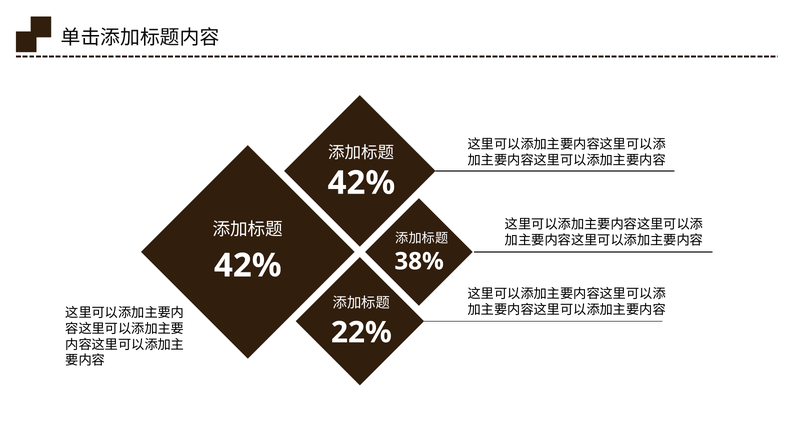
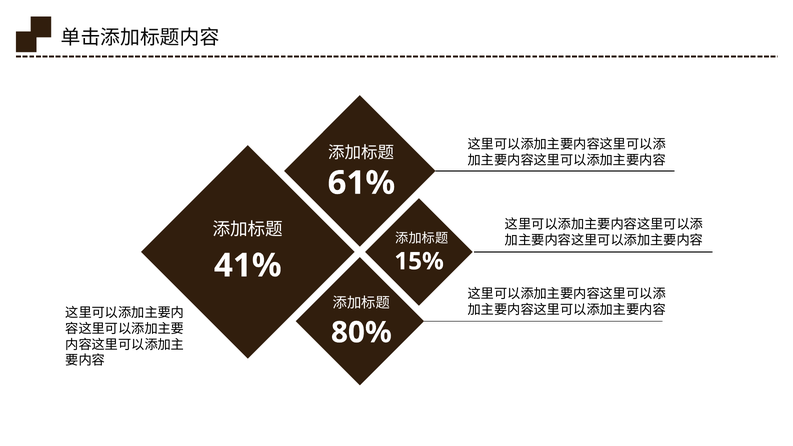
42% at (361, 183): 42% -> 61%
38%: 38% -> 15%
42% at (248, 266): 42% -> 41%
22%: 22% -> 80%
